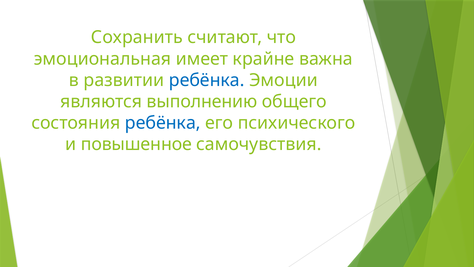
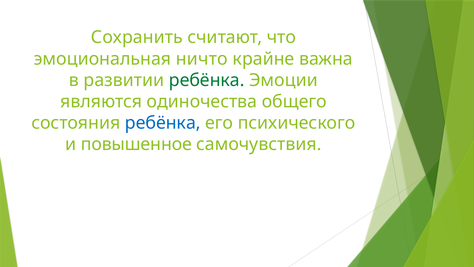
имеет: имеет -> ничто
ребёнка at (207, 80) colour: blue -> green
выполнению: выполнению -> одиночества
